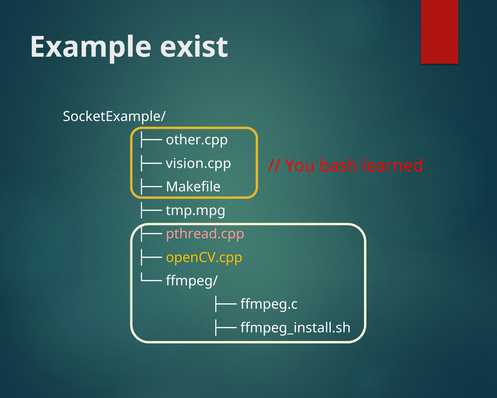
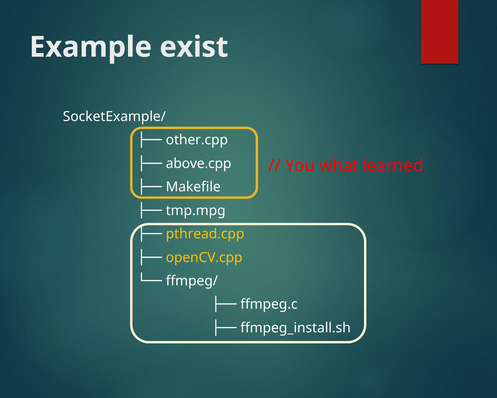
vision.cpp: vision.cpp -> above.cpp
bash: bash -> what
pthread.cpp colour: pink -> yellow
